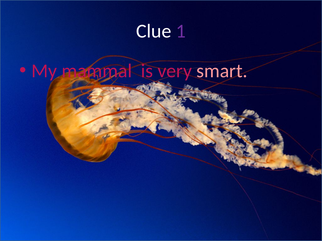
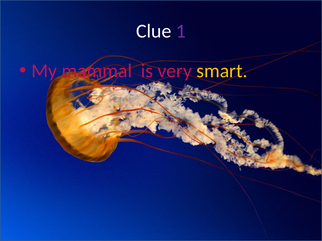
smart colour: pink -> yellow
